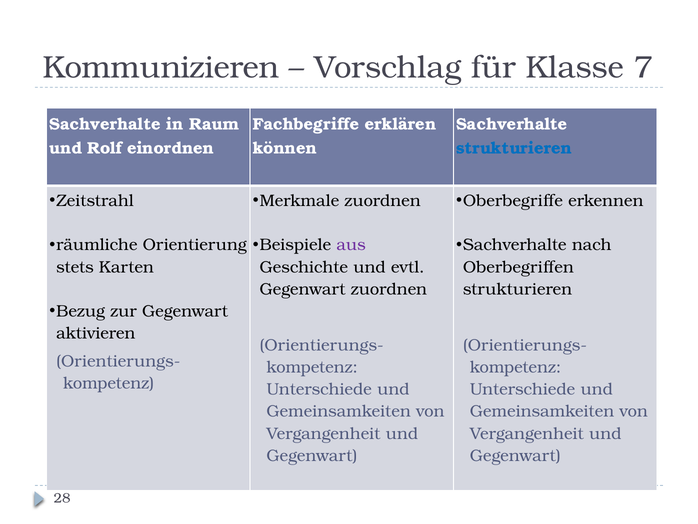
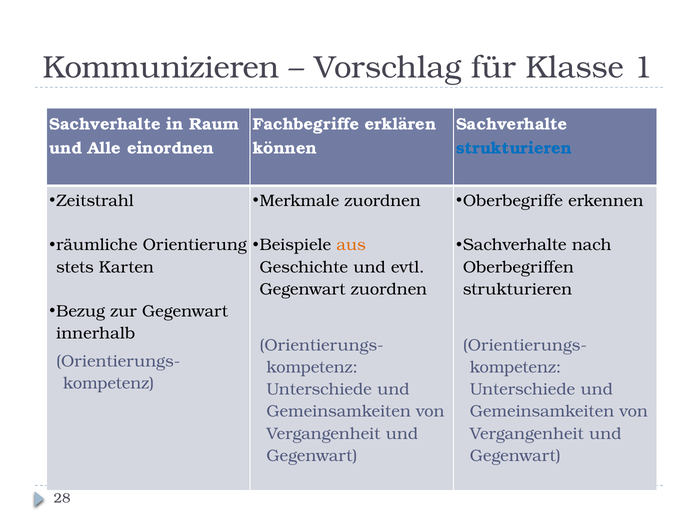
7: 7 -> 1
Rolf: Rolf -> Alle
aus colour: purple -> orange
aktivieren: aktivieren -> innerhalb
